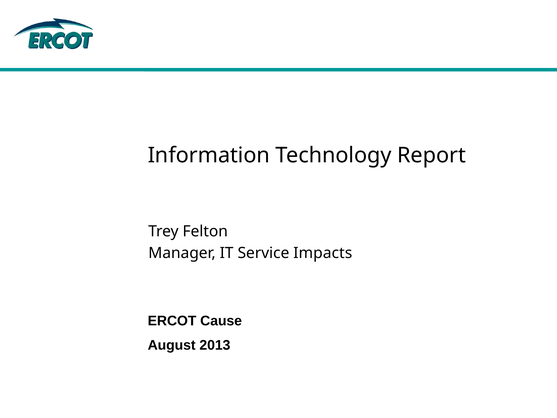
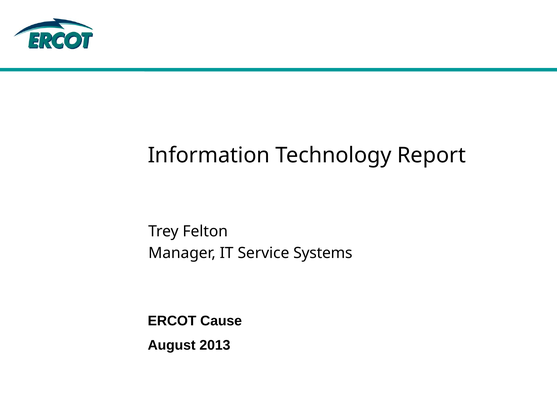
Impacts: Impacts -> Systems
